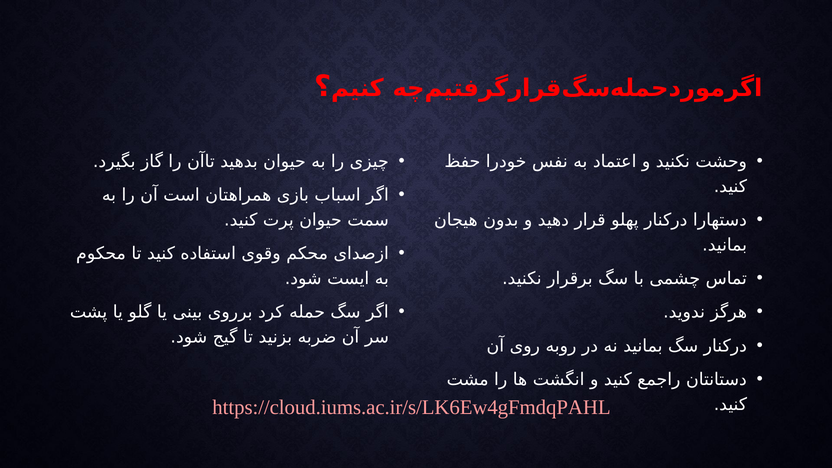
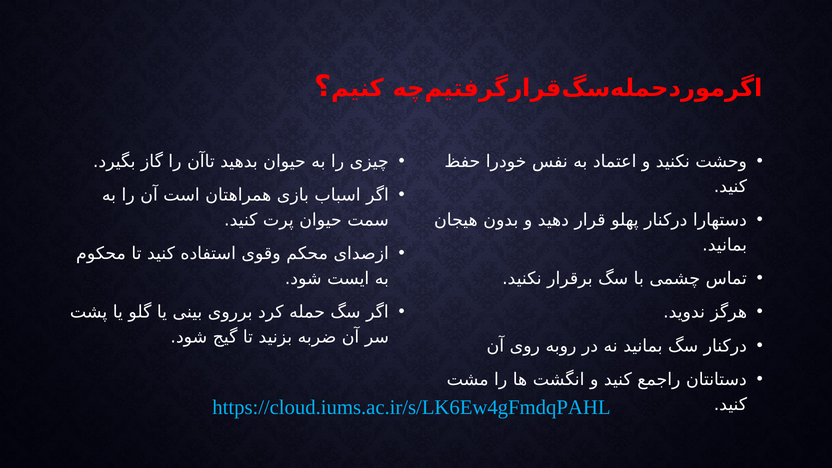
https://cloud.iums.ac.ir/s/LK6Ew4gFmdqPAHL colour: pink -> light blue
